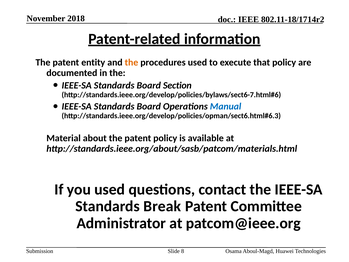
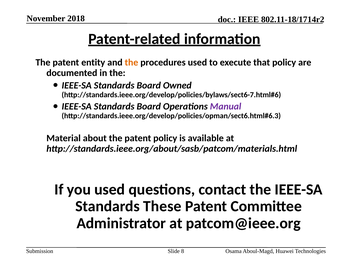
Section: Section -> Owned
Manual colour: blue -> purple
Break: Break -> These
